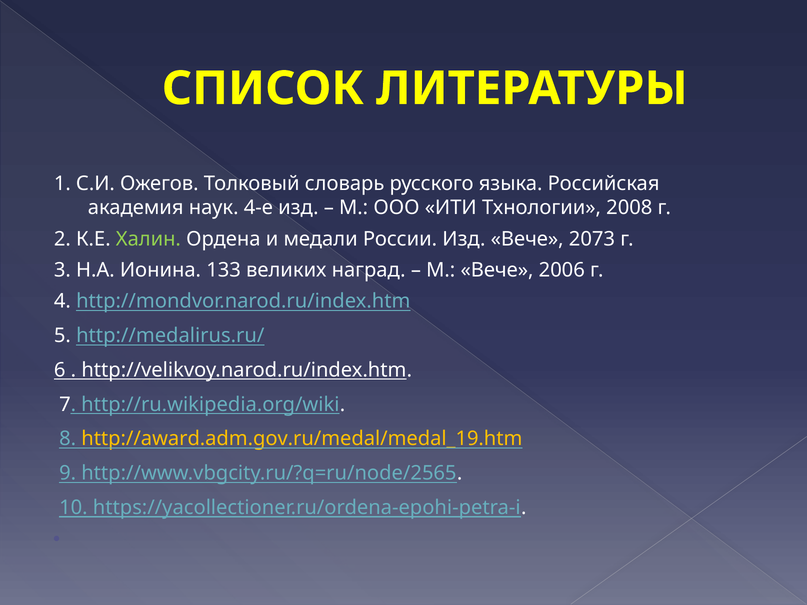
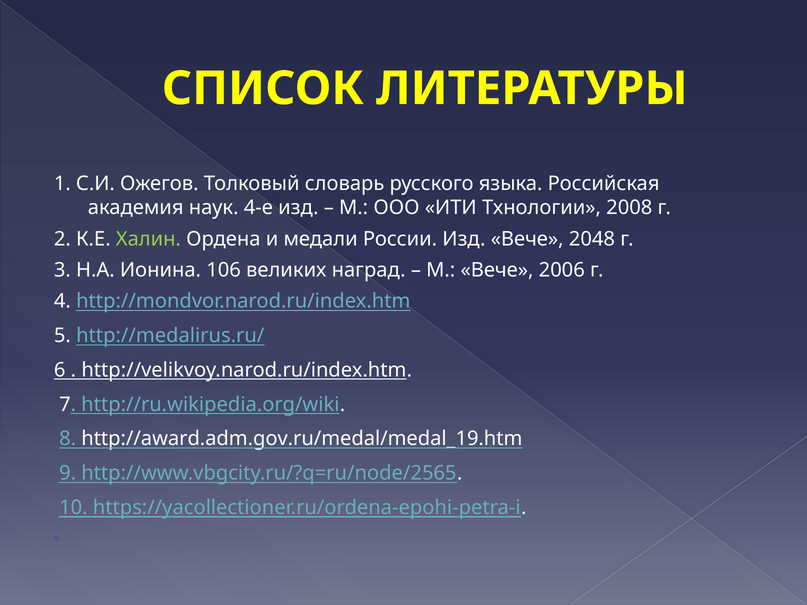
2073: 2073 -> 2048
133: 133 -> 106
http://award.adm.gov.ru/medal/medal_19.htm colour: yellow -> white
